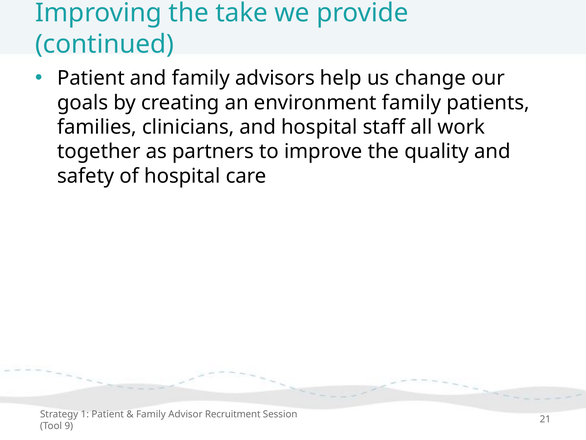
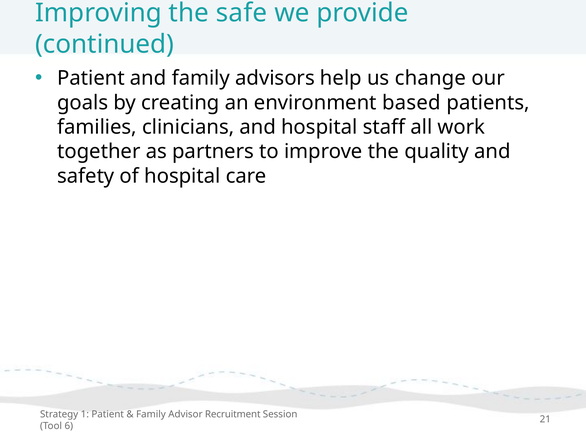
take: take -> safe
environment family: family -> based
9: 9 -> 6
